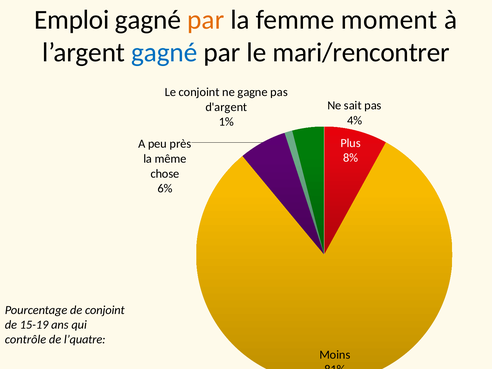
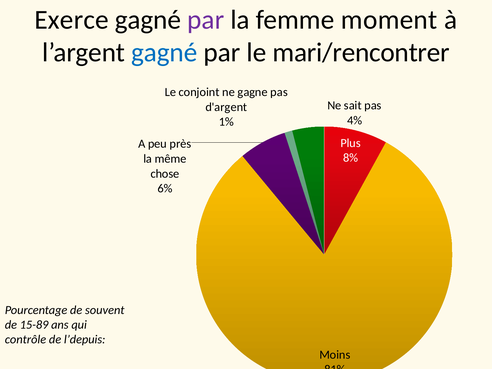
Emploi: Emploi -> Exerce
par at (206, 20) colour: orange -> purple
de conjoint: conjoint -> souvent
15-19: 15-19 -> 15-89
l’quatre: l’quatre -> l’depuis
